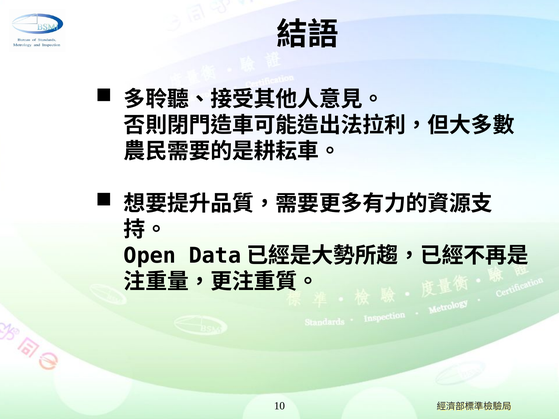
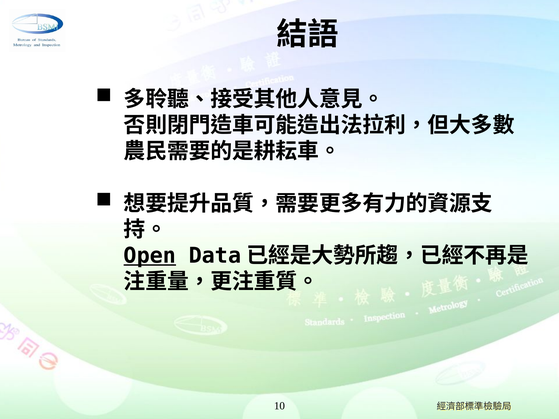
Open underline: none -> present
